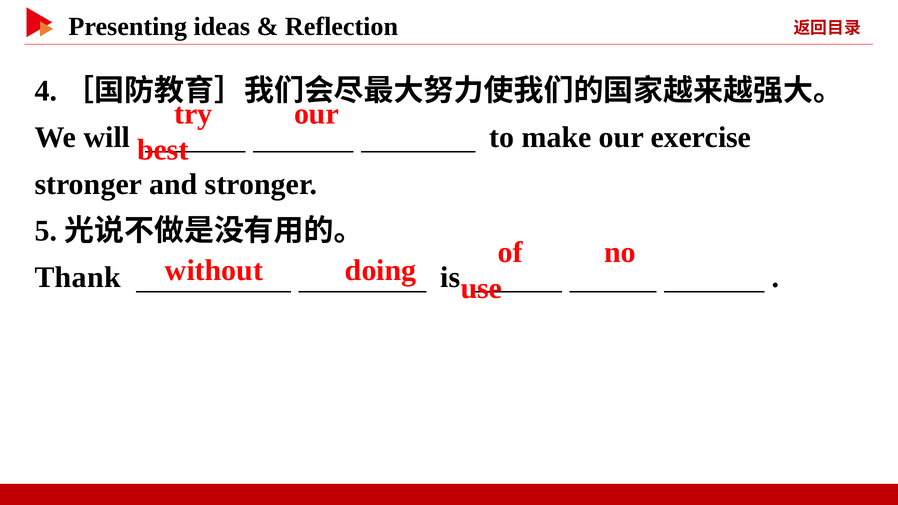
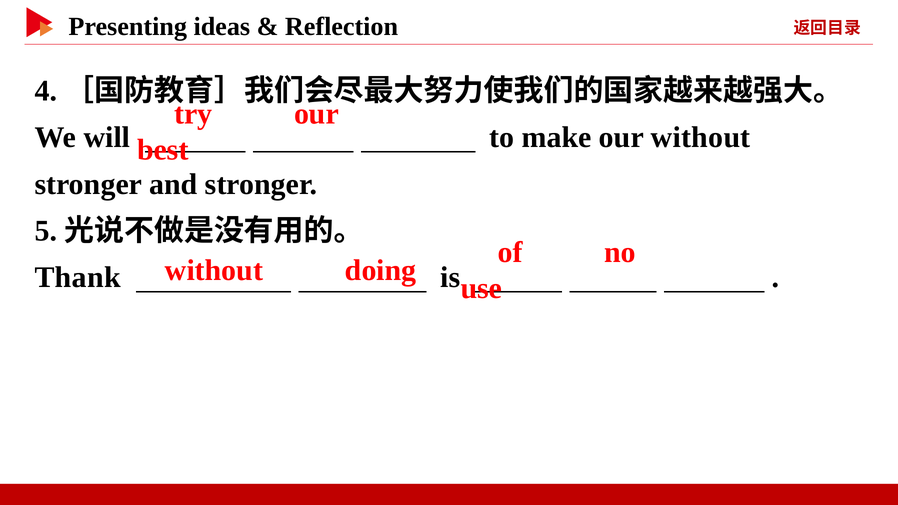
our exercise: exercise -> without
